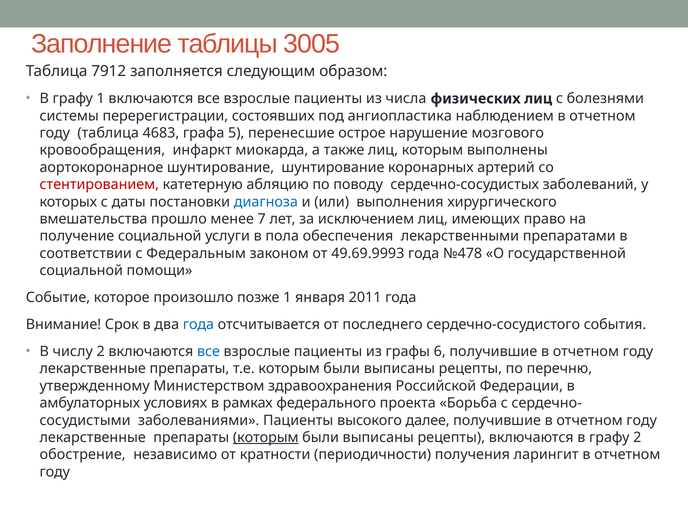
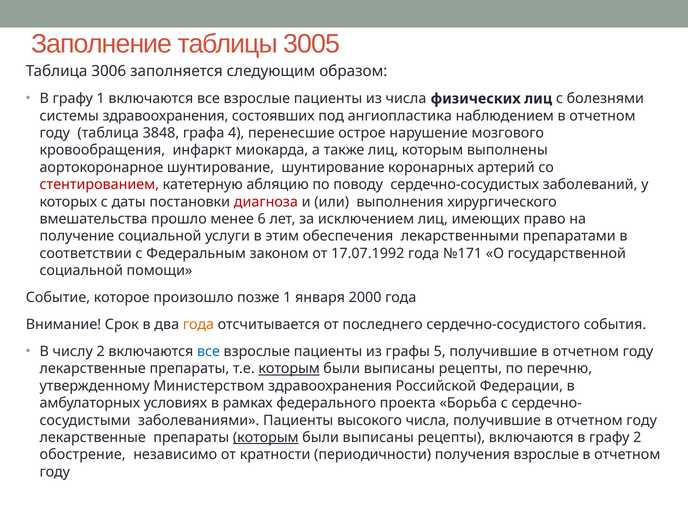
7912: 7912 -> 3006
системы перерегистрации: перерегистрации -> здравоохранения
4683: 4683 -> 3848
5: 5 -> 4
диагноза colour: blue -> red
7: 7 -> 6
пола: пола -> этим
49.69.9993: 49.69.9993 -> 17.07.1992
№478: №478 -> №171
2011: 2011 -> 2000
года at (198, 325) colour: blue -> orange
6: 6 -> 5
которым at (289, 369) underline: none -> present
высокого далее: далее -> числа
получения ларингит: ларингит -> взрослые
